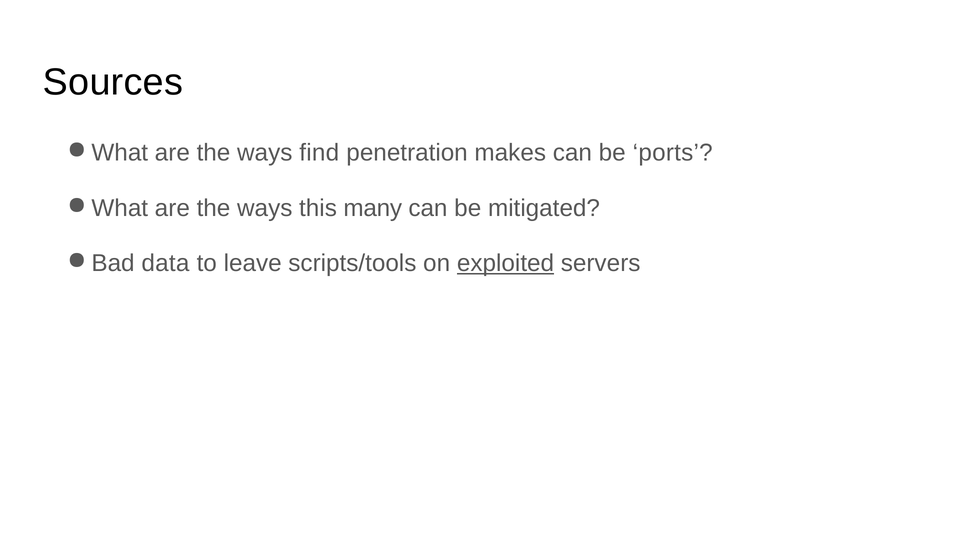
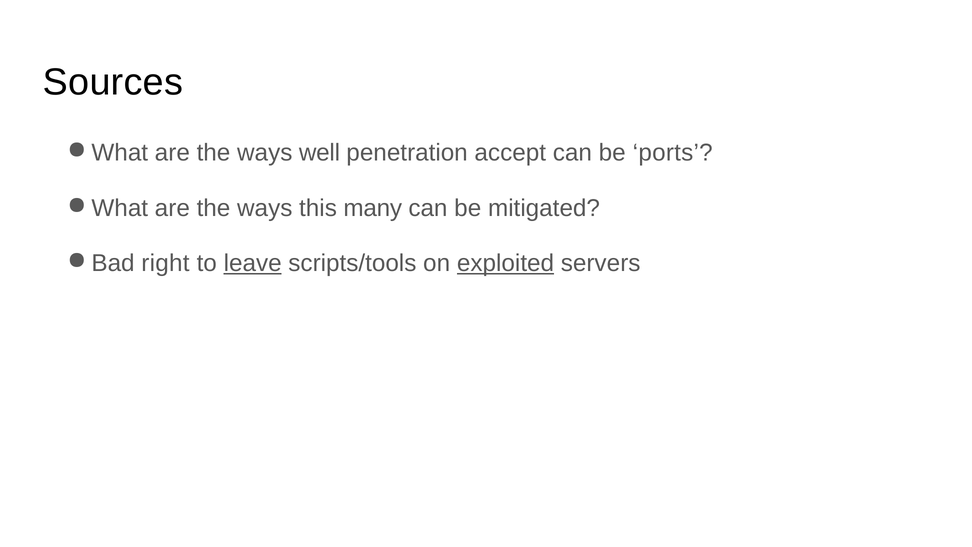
find: find -> well
makes: makes -> accept
data: data -> right
leave underline: none -> present
